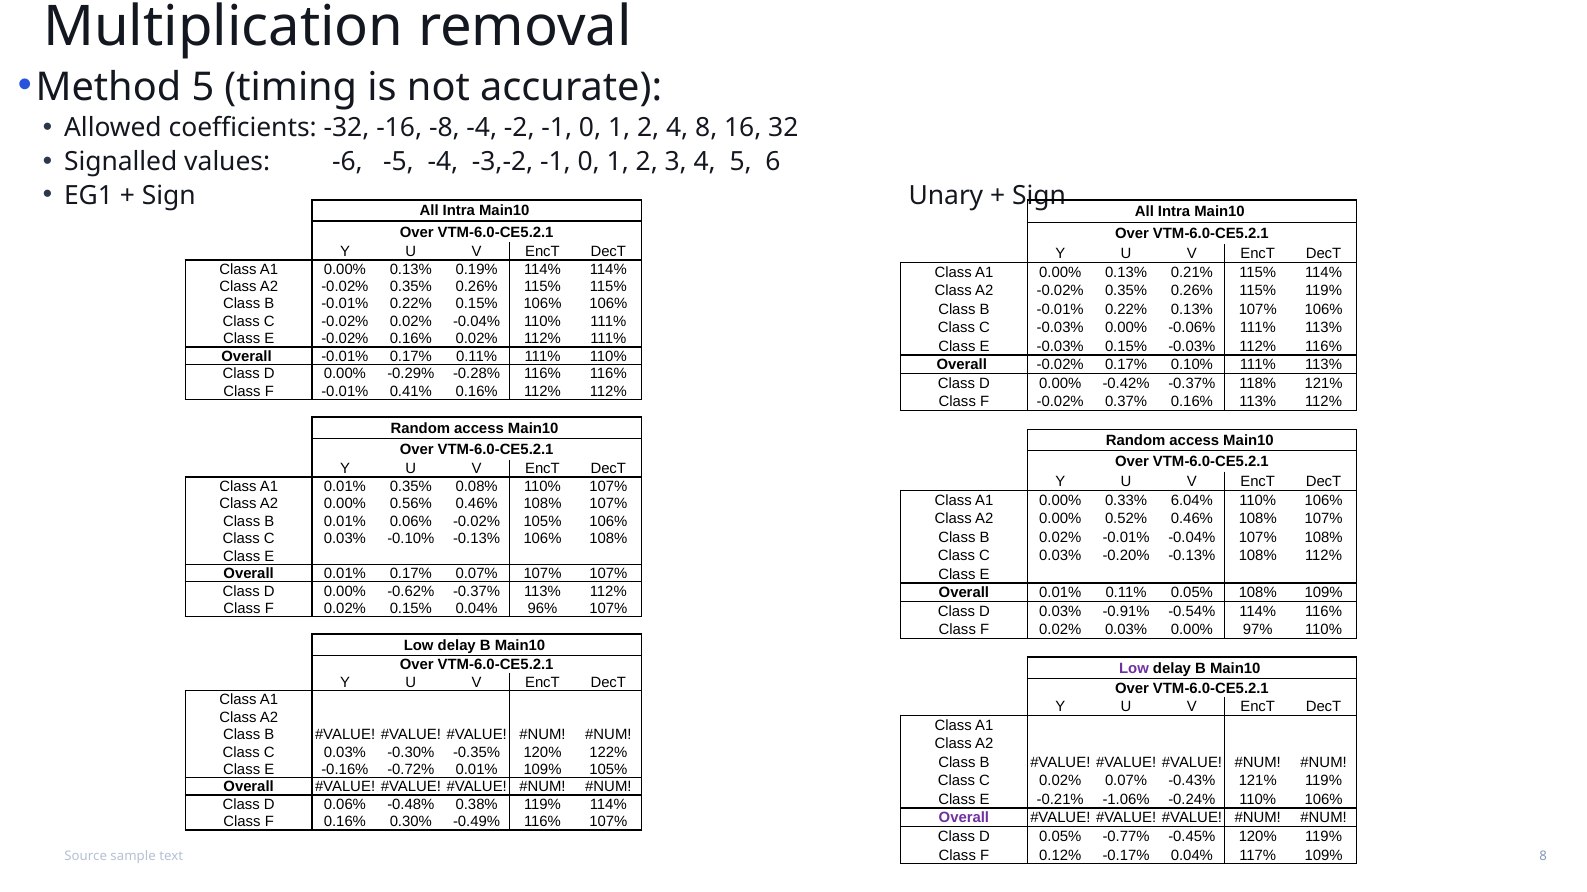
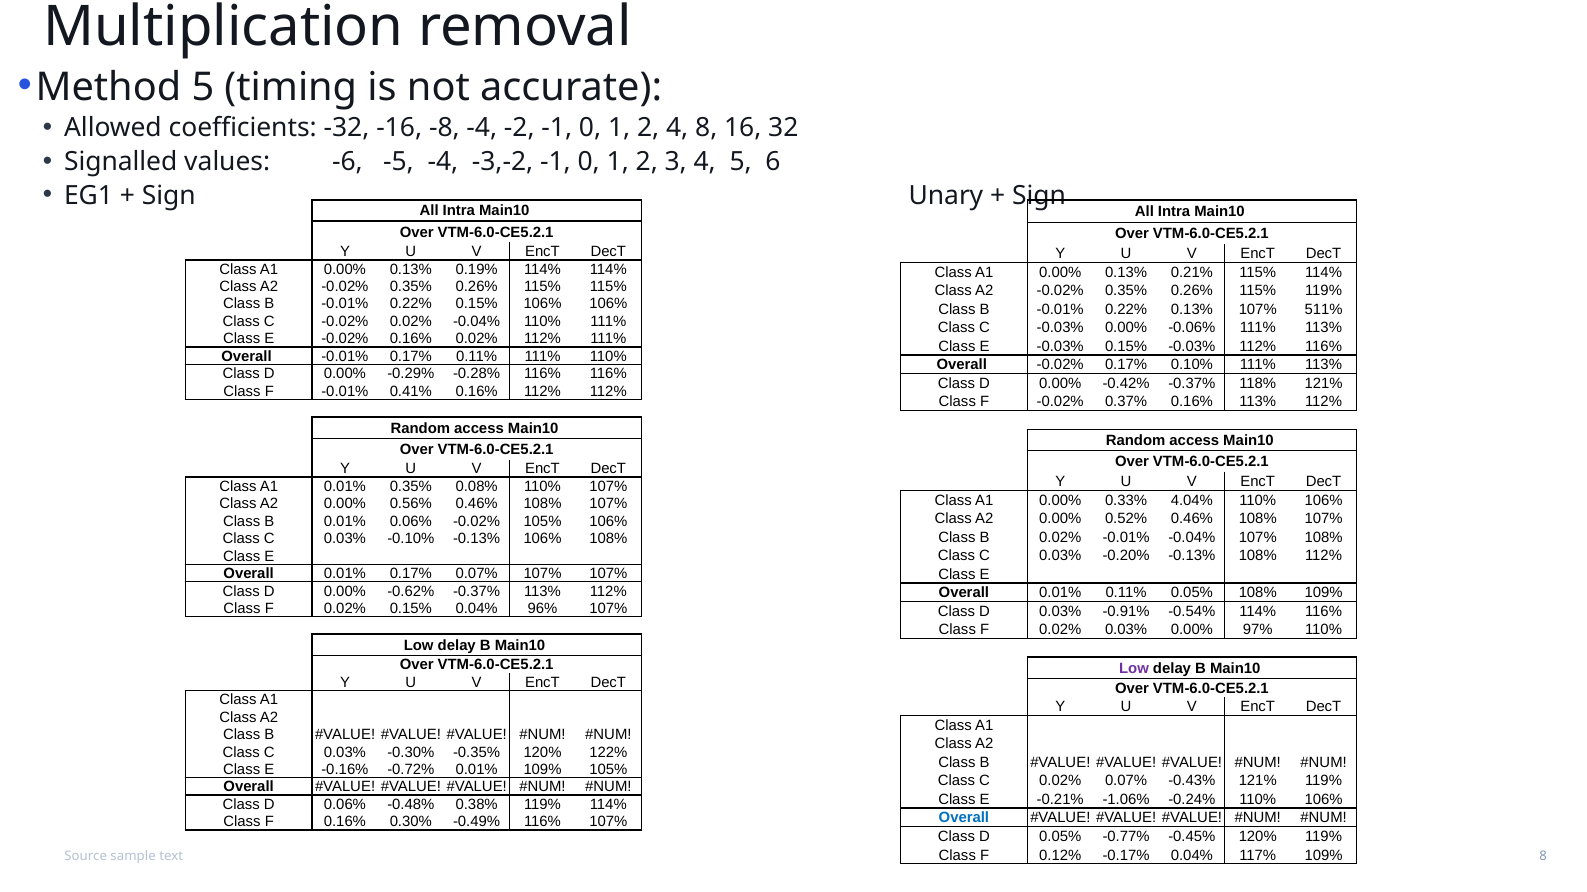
107% 106%: 106% -> 511%
6.04%: 6.04% -> 4.04%
Overall at (964, 819) colour: purple -> blue
